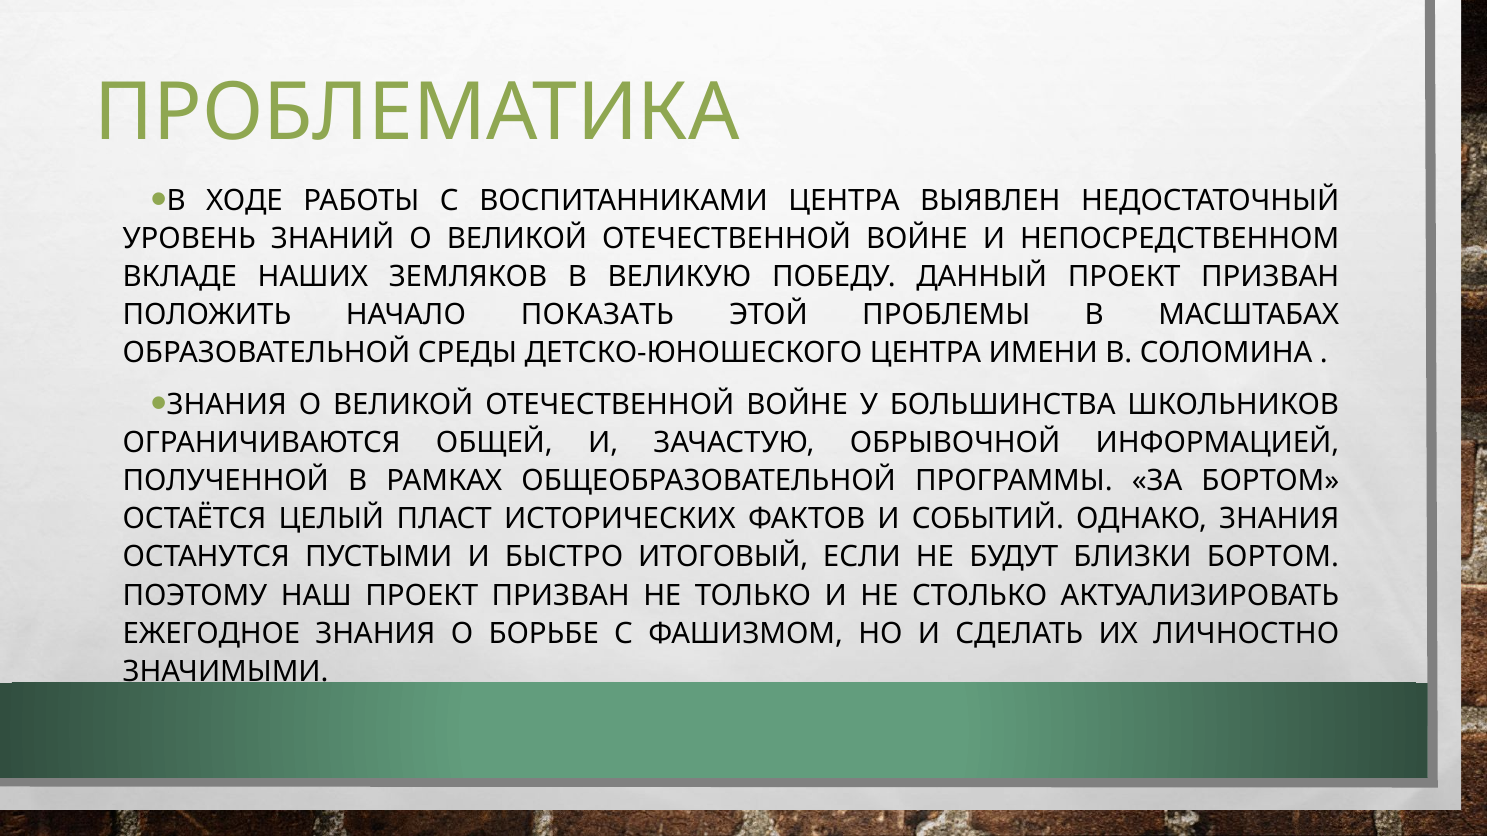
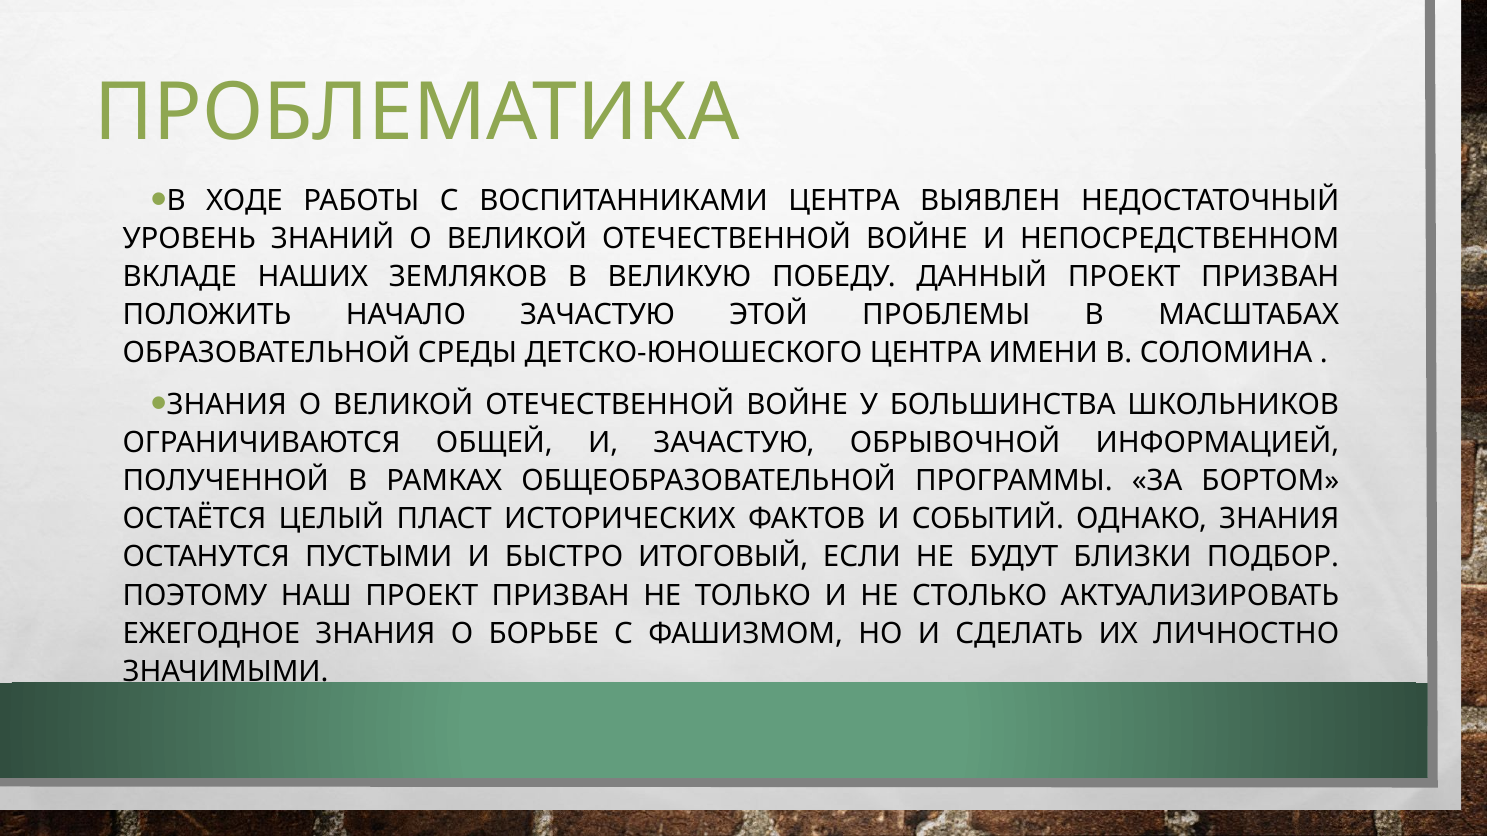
НАЧАЛО ПОКАЗАТЬ: ПОКАЗАТЬ -> ЗАЧАСТУЮ
БЛИЗКИ БОРТОМ: БОРТОМ -> ПОДБОР
